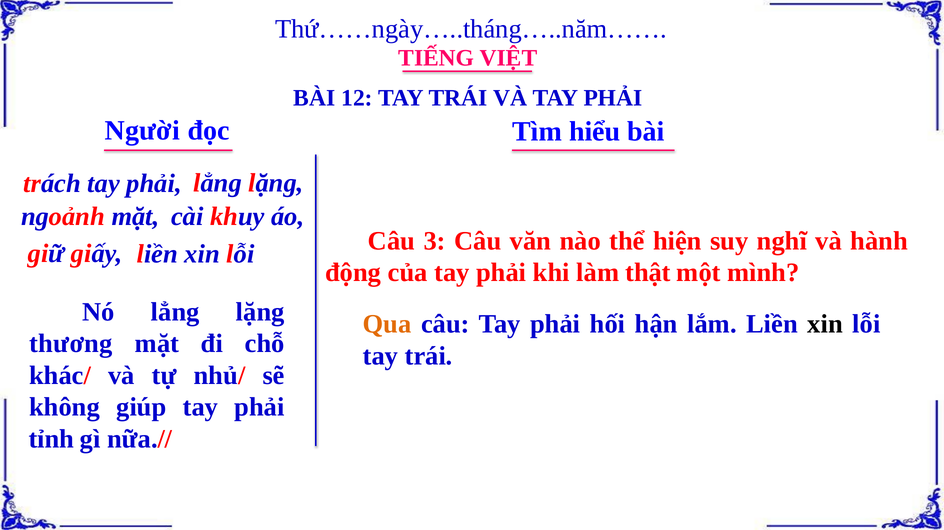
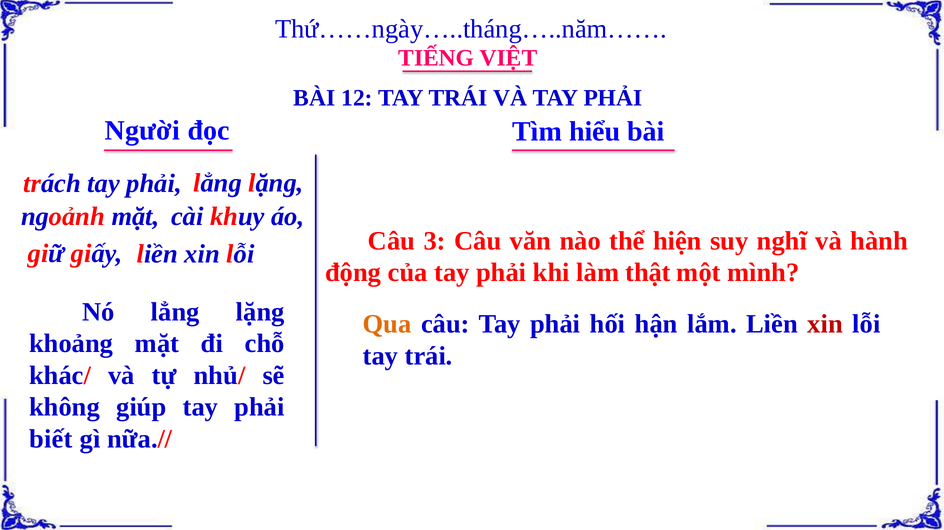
xin at (825, 324) colour: black -> red
thương: thương -> khoảng
tỉnh: tỉnh -> biết
